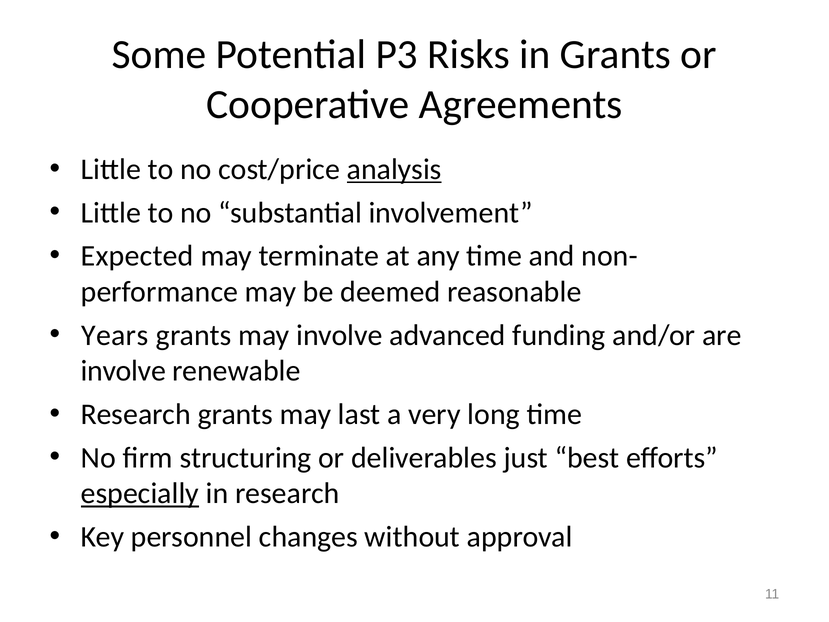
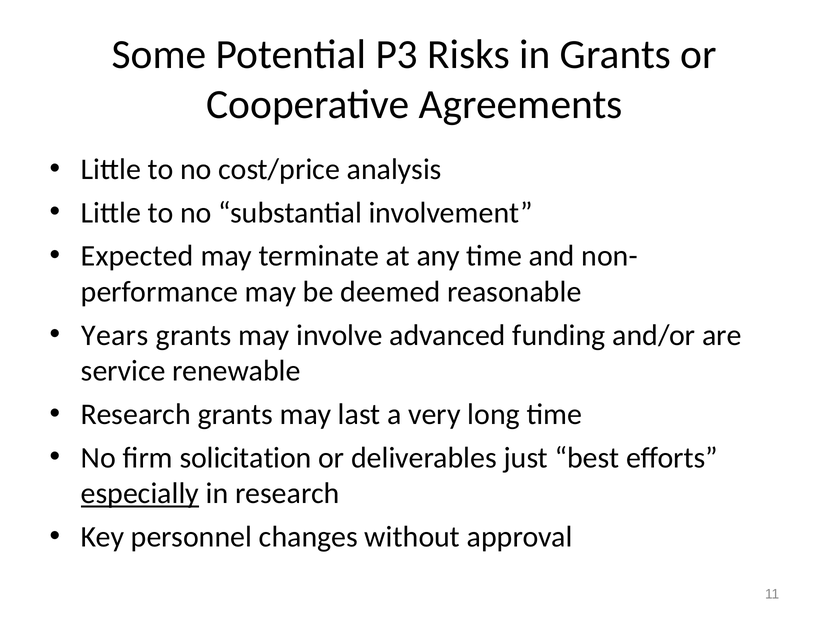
analysis underline: present -> none
involve at (123, 371): involve -> service
structuring: structuring -> solicitation
